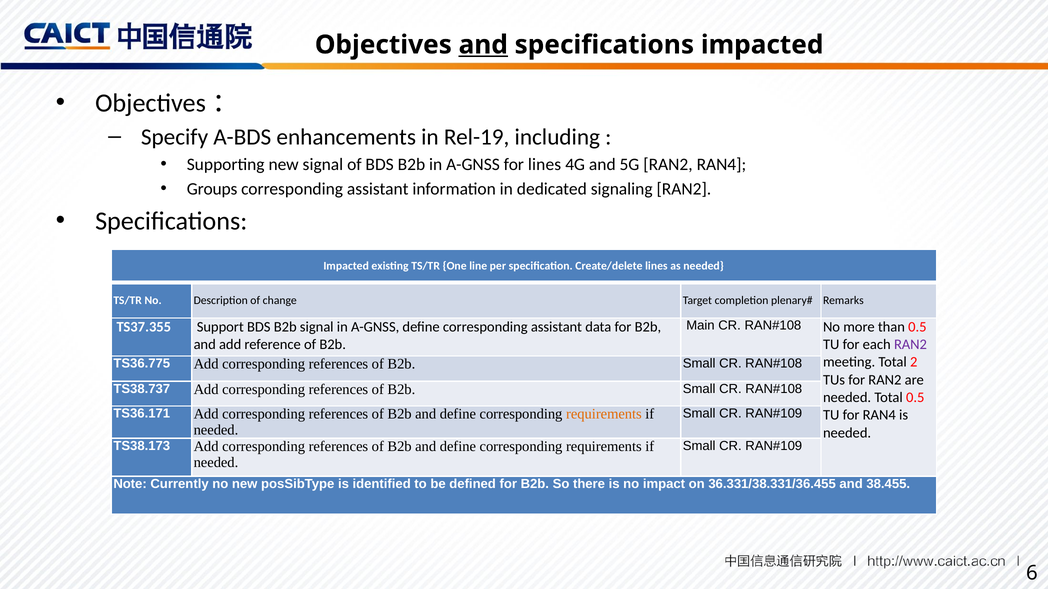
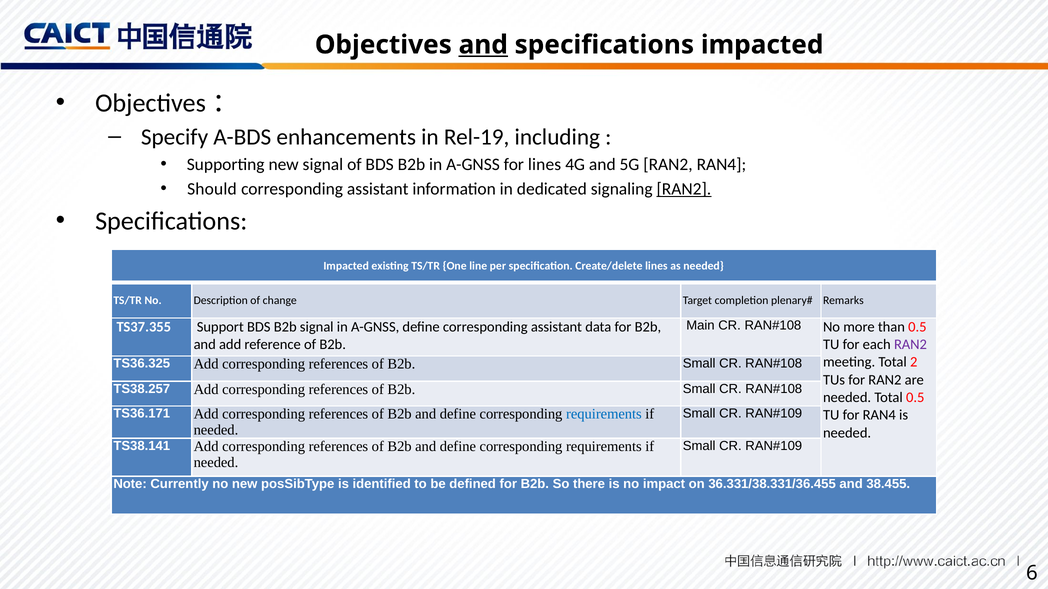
Groups: Groups -> Should
RAN2 at (684, 189) underline: none -> present
TS36.775: TS36.775 -> TS36.325
TS38.737: TS38.737 -> TS38.257
requirements at (604, 415) colour: orange -> blue
TS38.173: TS38.173 -> TS38.141
